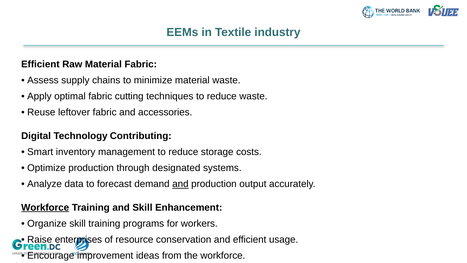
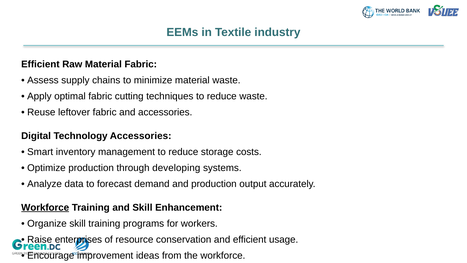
Technology Contributing: Contributing -> Accessories
designated: designated -> developing
and at (180, 184) underline: present -> none
